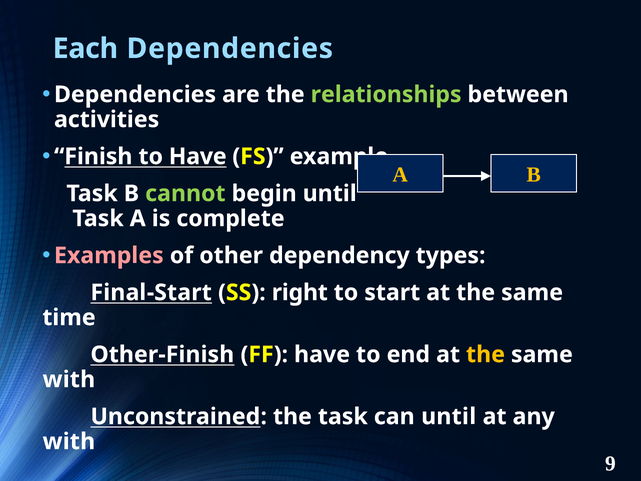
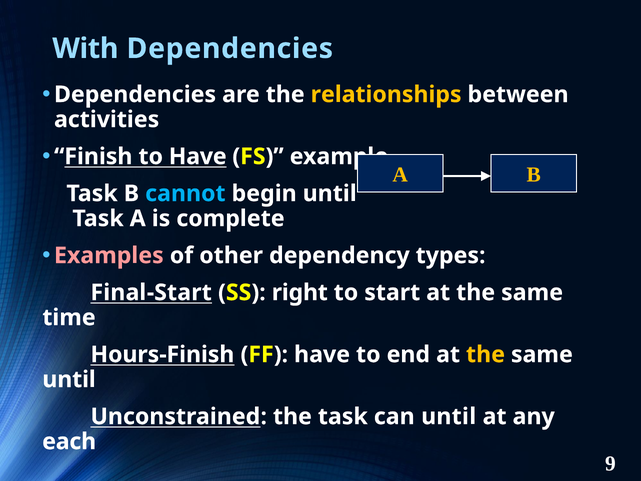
Each: Each -> With
relationships colour: light green -> yellow
cannot colour: light green -> light blue
Other-Finish: Other-Finish -> Hours-Finish
with at (69, 379): with -> until
with at (69, 441): with -> each
